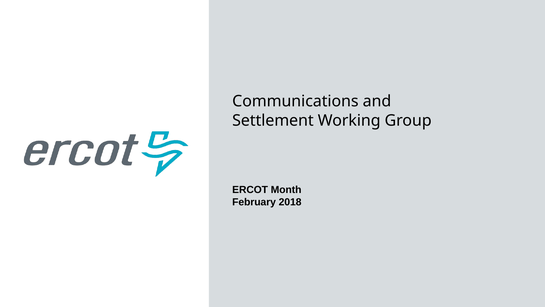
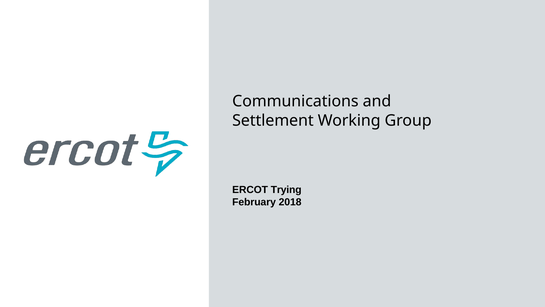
Month: Month -> Trying
